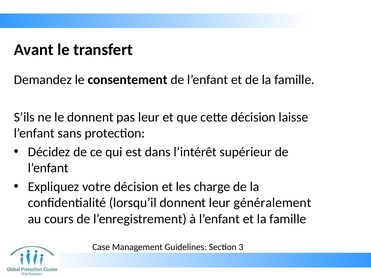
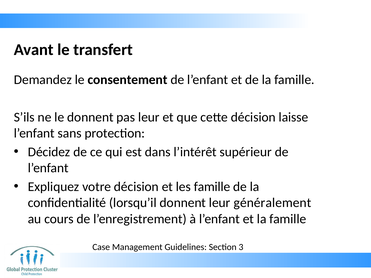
les charge: charge -> famille
